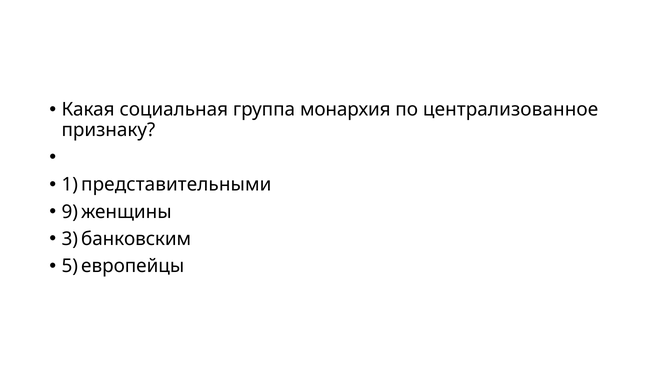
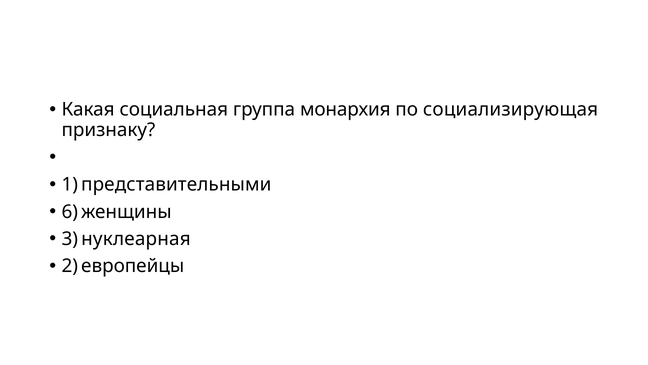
централизованное: централизованное -> социализирующая
9: 9 -> 6
банковским: банковским -> нуклеарная
5: 5 -> 2
